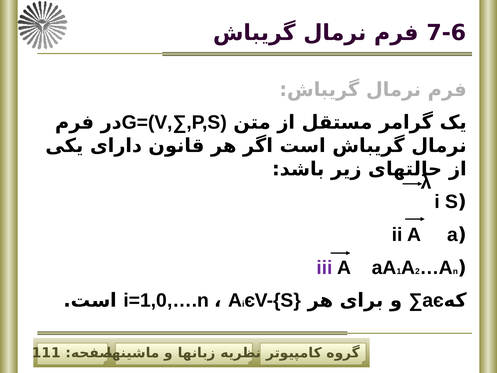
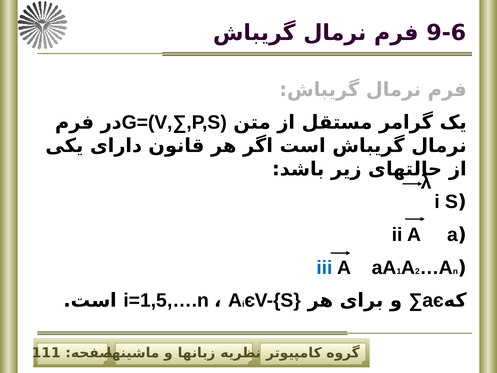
7-6: 7-6 -> 9-6
iii colour: purple -> blue
i=1,0,….n: i=1,0,….n -> i=1,5,….n
